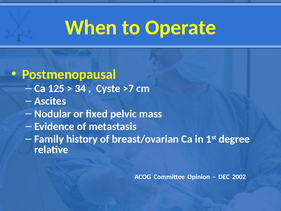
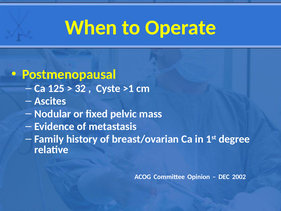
34: 34 -> 32
>7: >7 -> >1
